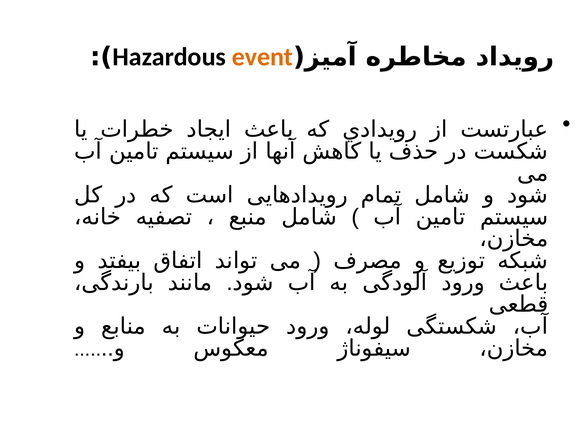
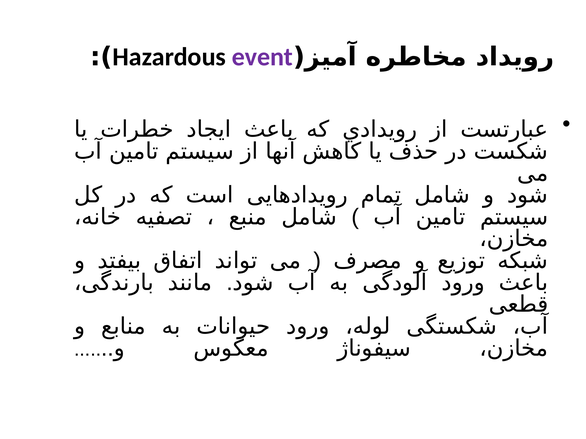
event colour: orange -> purple
